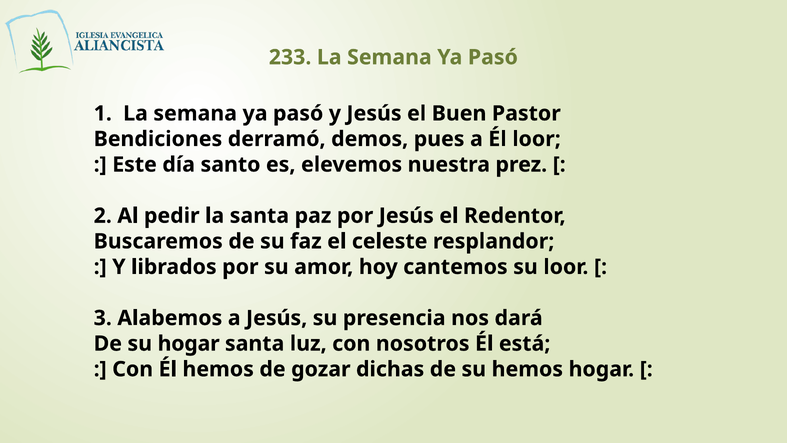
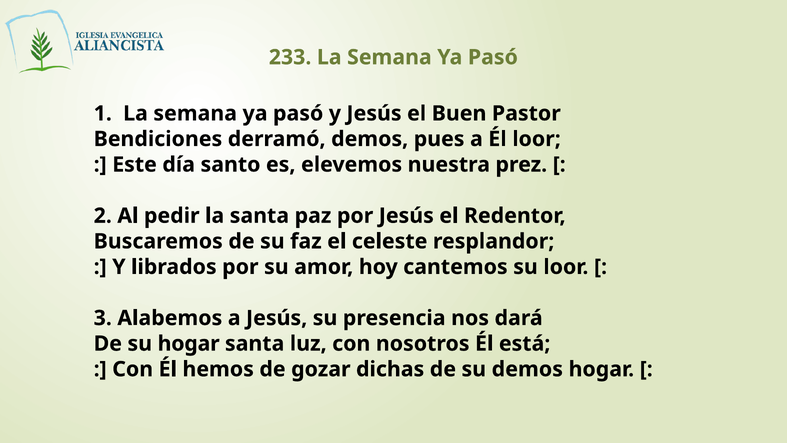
su hemos: hemos -> demos
